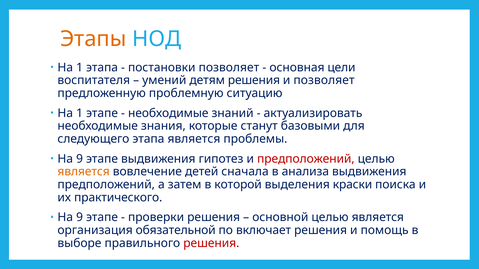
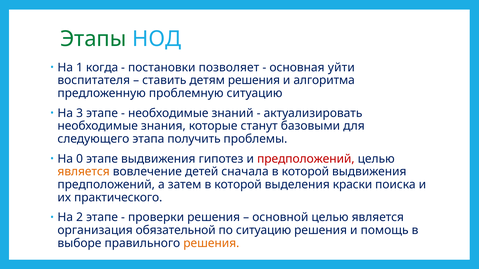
Этапы colour: orange -> green
1 этапа: этапа -> когда
цели: цели -> уйти
умений: умений -> ставить
и позволяет: позволяет -> алгоритма
1 at (80, 113): 1 -> 3
этапа является: является -> получить
9 at (80, 159): 9 -> 0
сначала в анализа: анализа -> которой
9 at (80, 218): 9 -> 2
по включает: включает -> ситуацию
решения at (211, 244) colour: red -> orange
